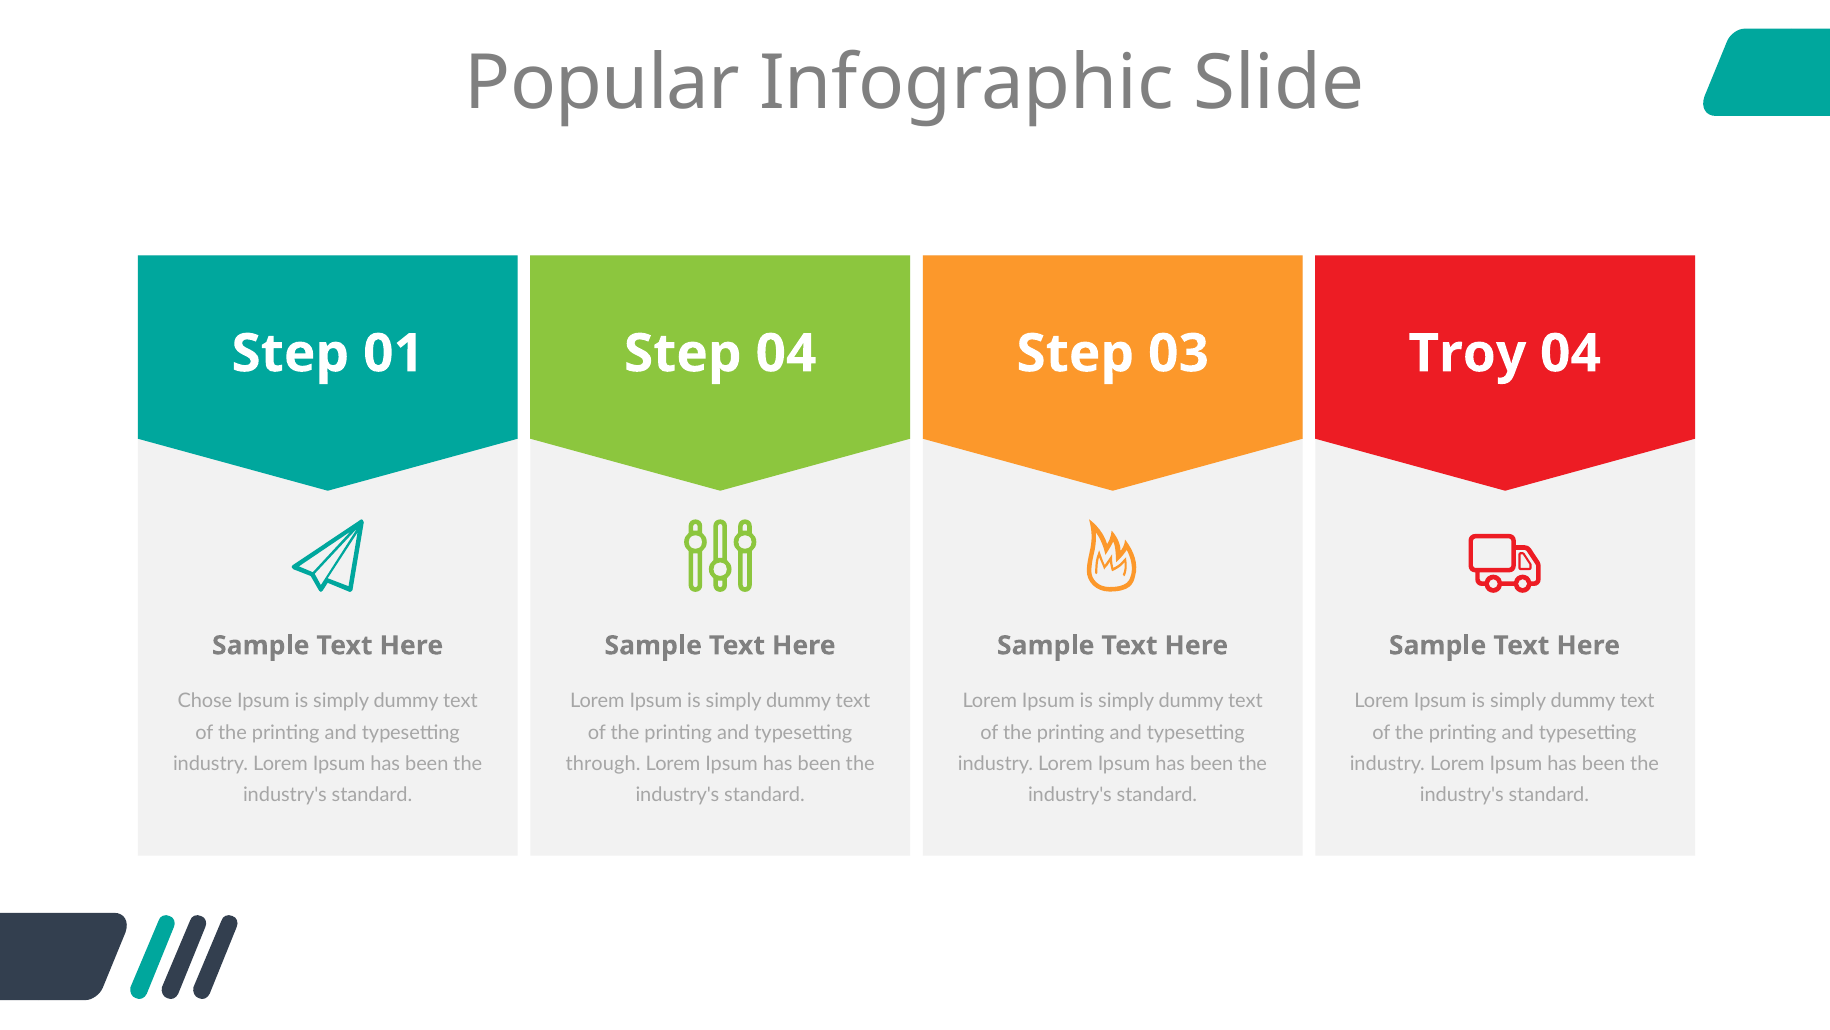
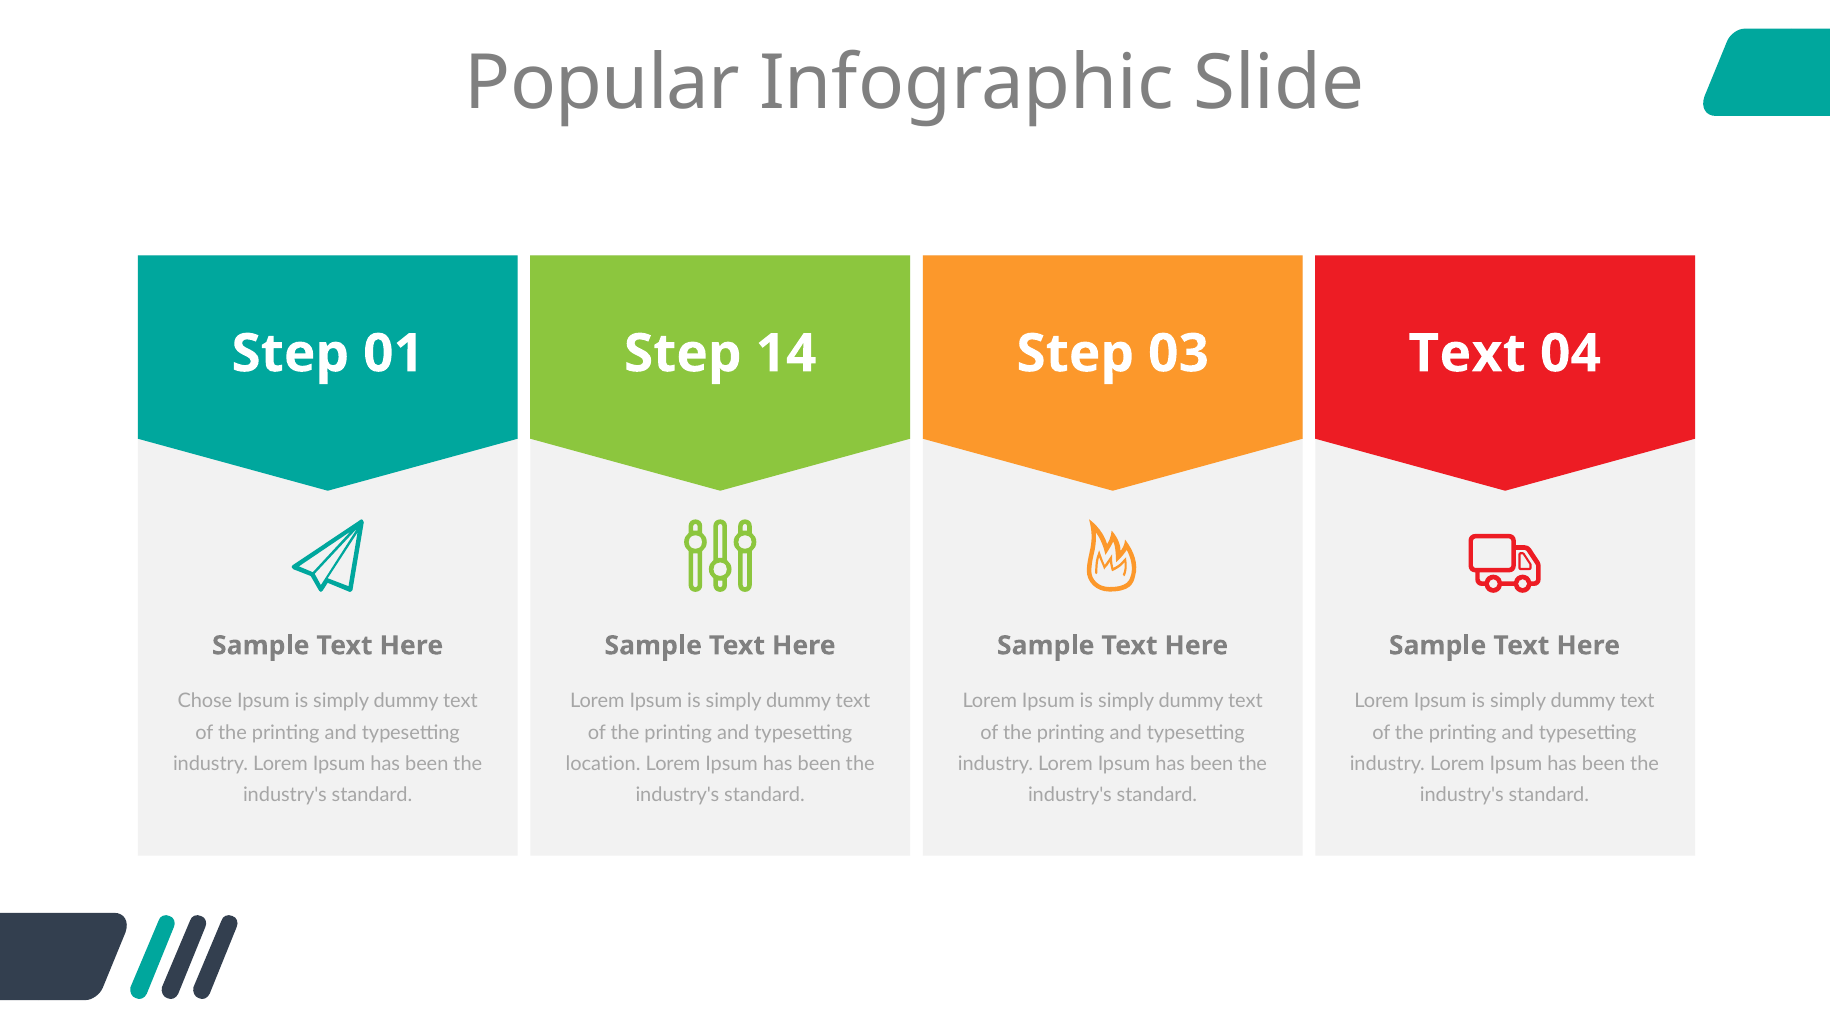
Step 04: 04 -> 14
03 Troy: Troy -> Text
through: through -> location
